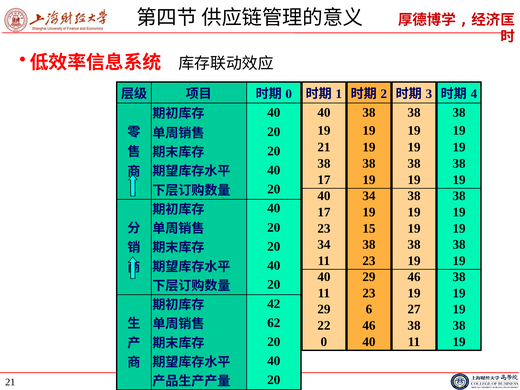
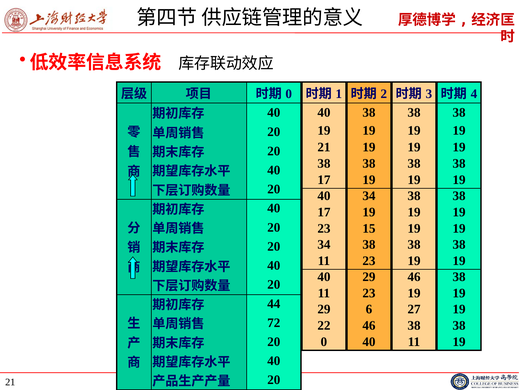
42: 42 -> 44
62: 62 -> 72
